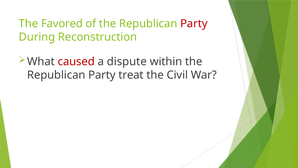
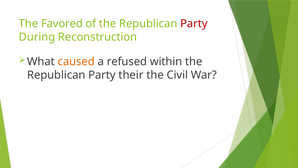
caused colour: red -> orange
dispute: dispute -> refused
treat: treat -> their
